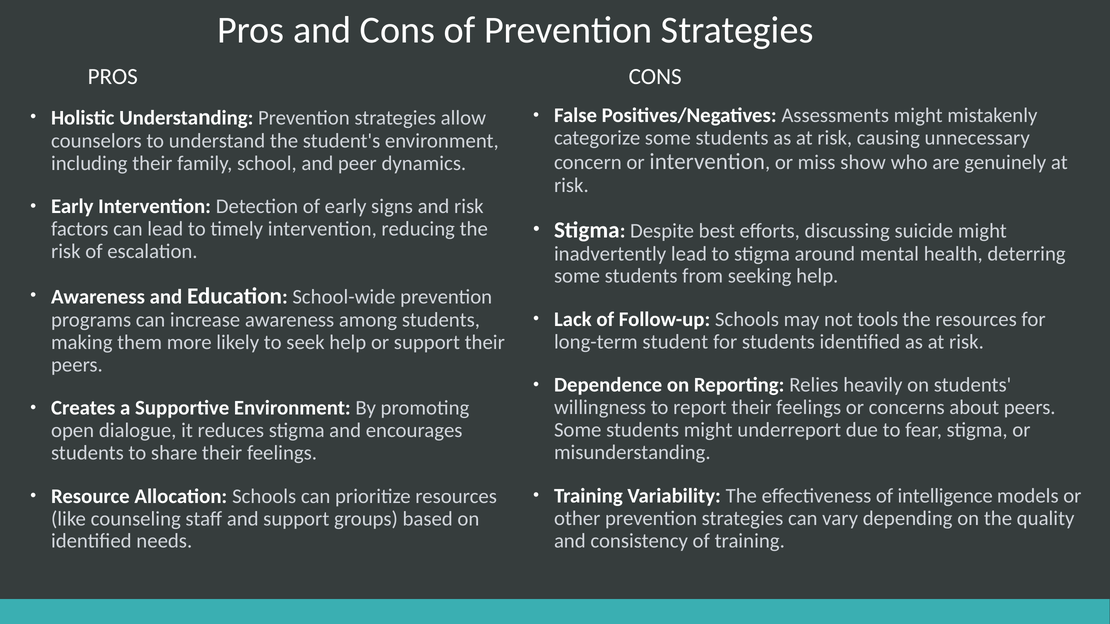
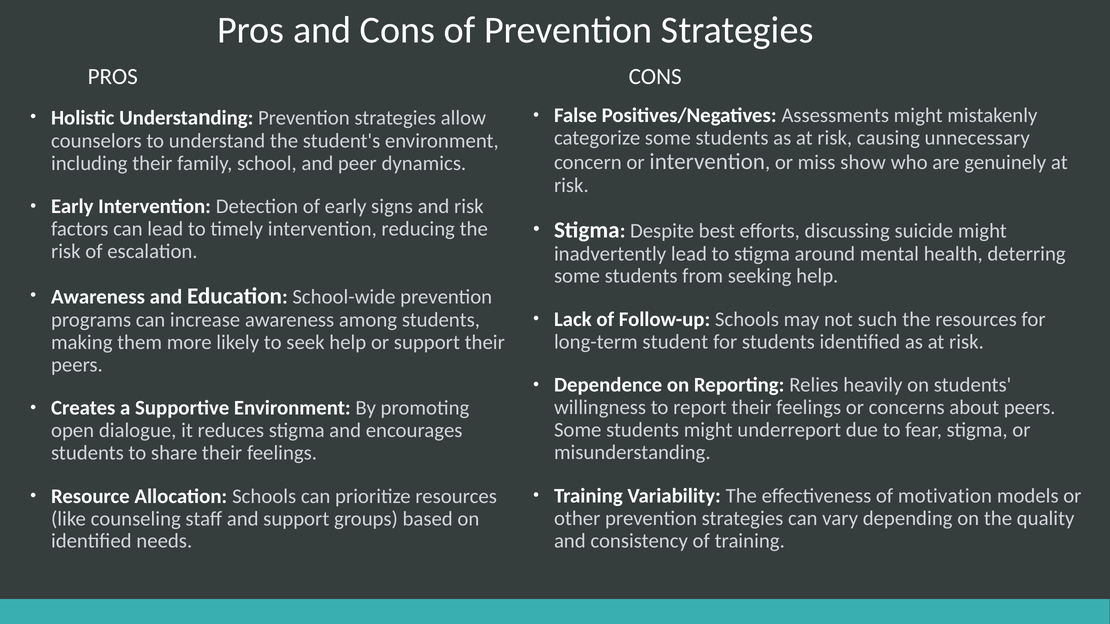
tools: tools -> such
intelligence: intelligence -> motivation
